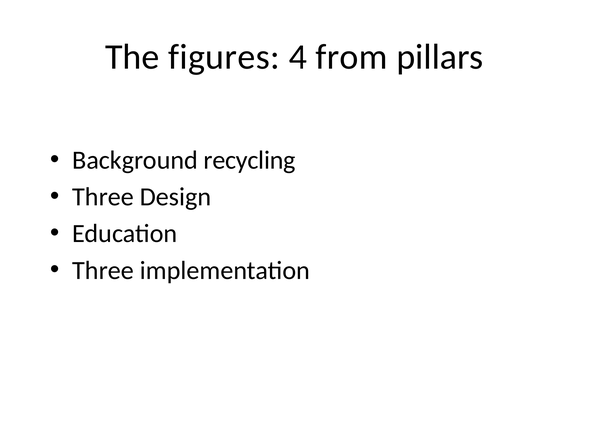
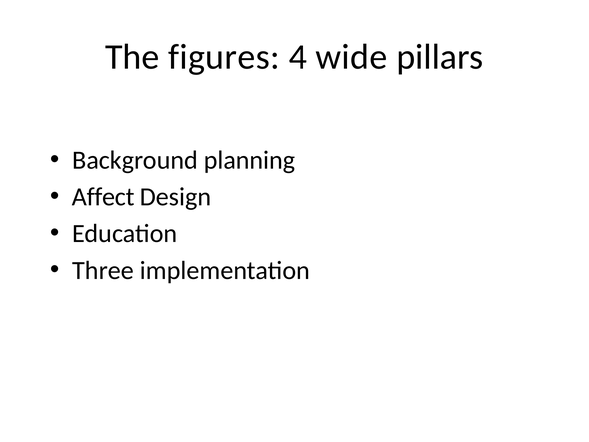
from: from -> wide
recycling: recycling -> planning
Three at (103, 197): Three -> Affect
